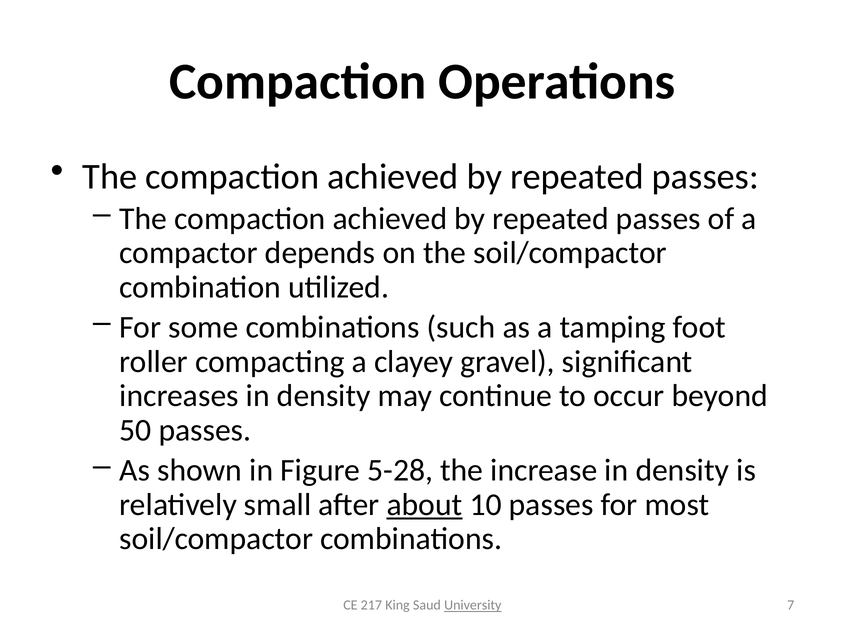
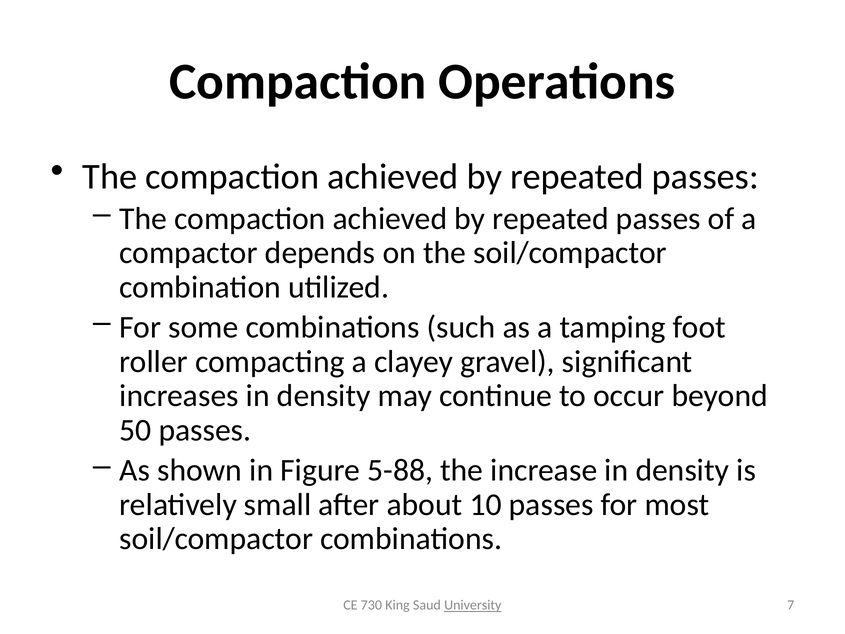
5-28: 5-28 -> 5-88
about underline: present -> none
217: 217 -> 730
